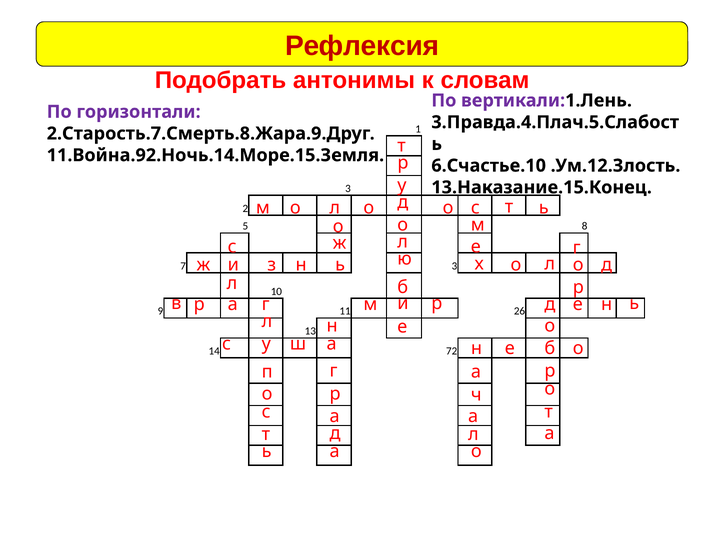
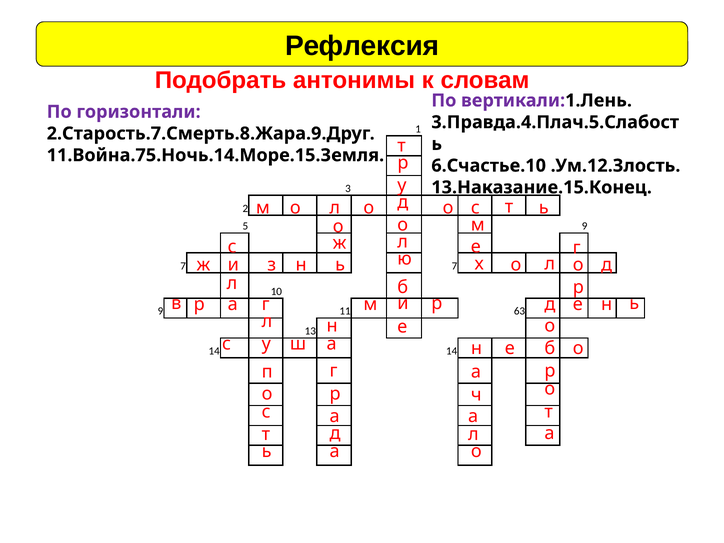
Рефлексия colour: red -> black
11.Война.92.Ночь.14.Море.15.Земля: 11.Война.92.Ночь.14.Море.15.Земля -> 11.Война.75.Ночь.14.Море.15.Земля
5 8: 8 -> 9
7 3: 3 -> 7
26: 26 -> 63
14 72: 72 -> 14
